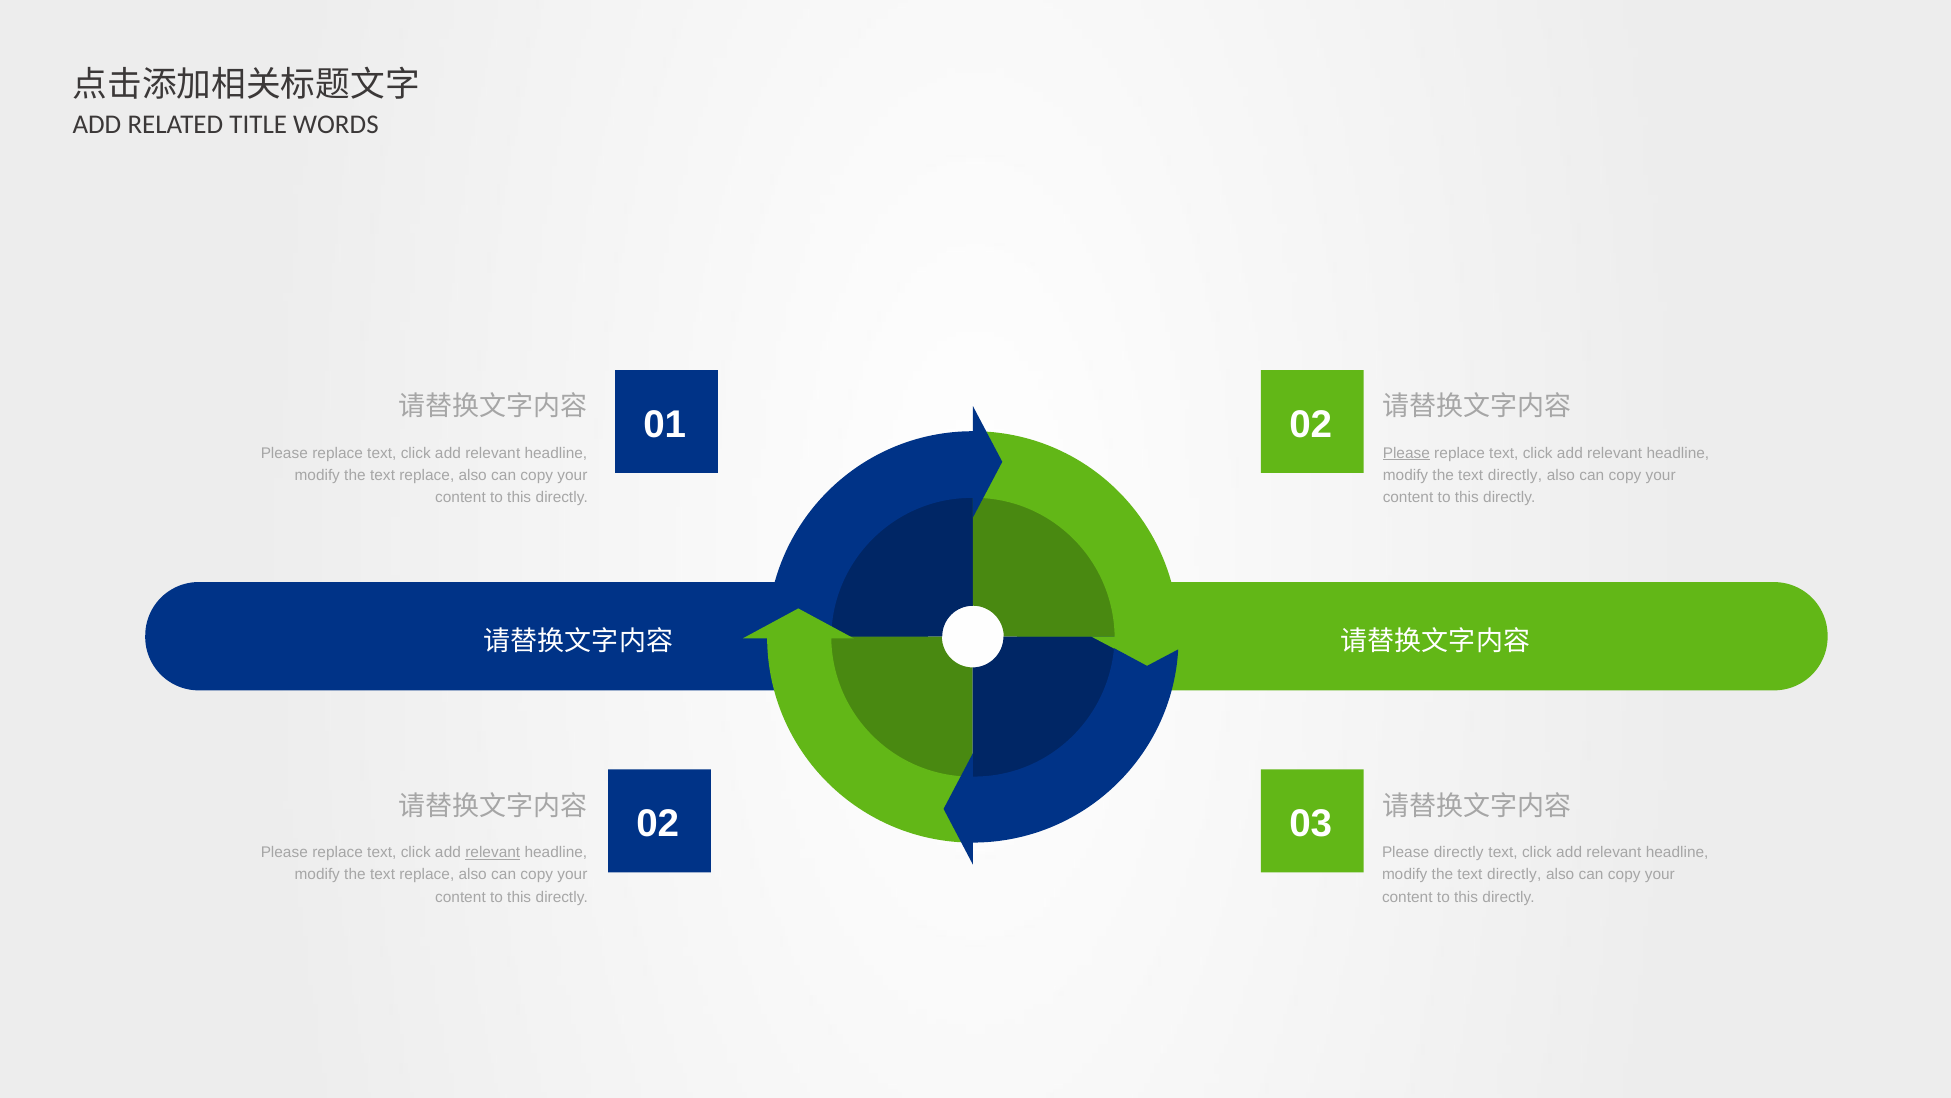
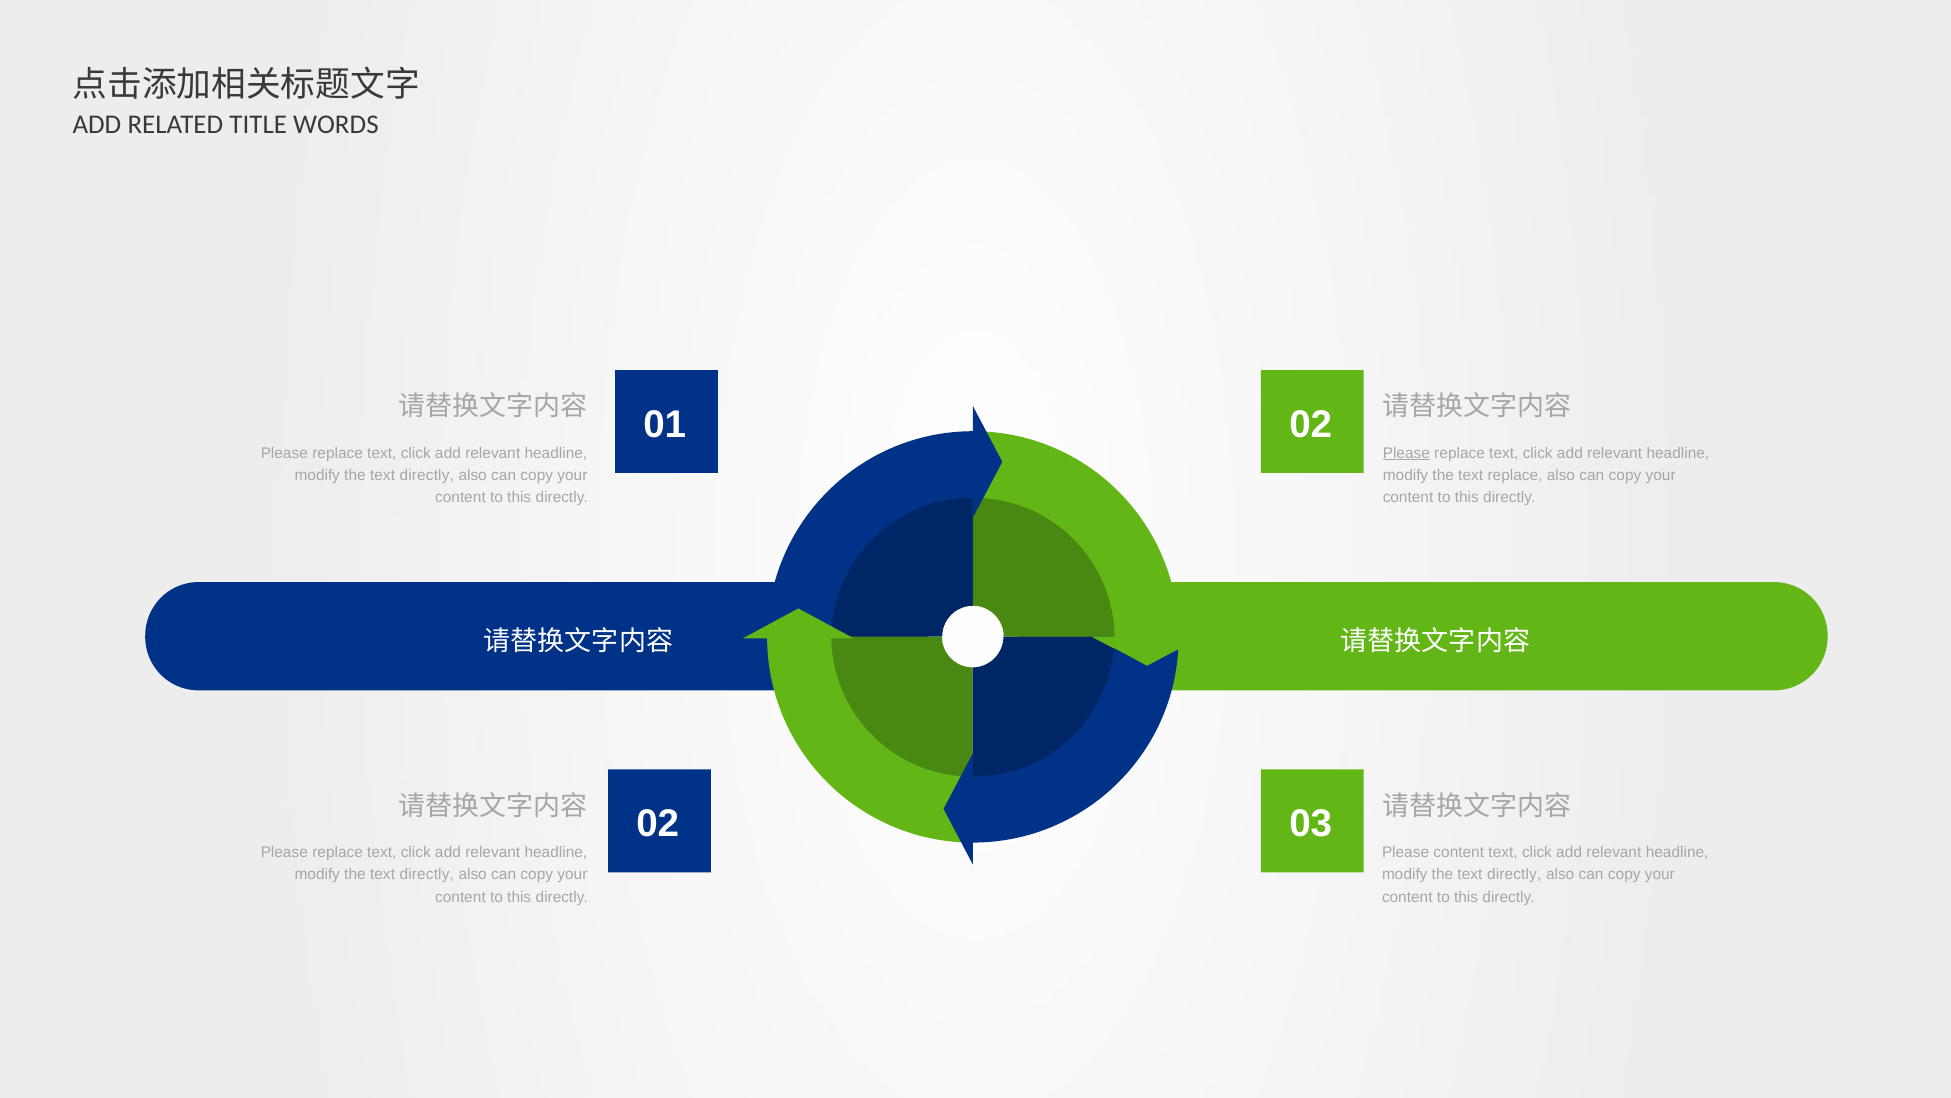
replace at (427, 475): replace -> directly
directly at (1515, 475): directly -> replace
relevant at (493, 852) underline: present -> none
Please directly: directly -> content
replace at (427, 874): replace -> directly
